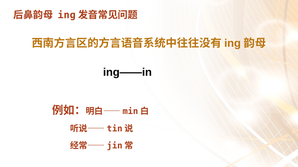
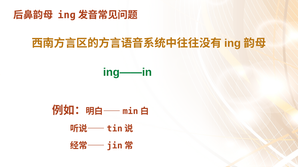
ing——in colour: black -> green
